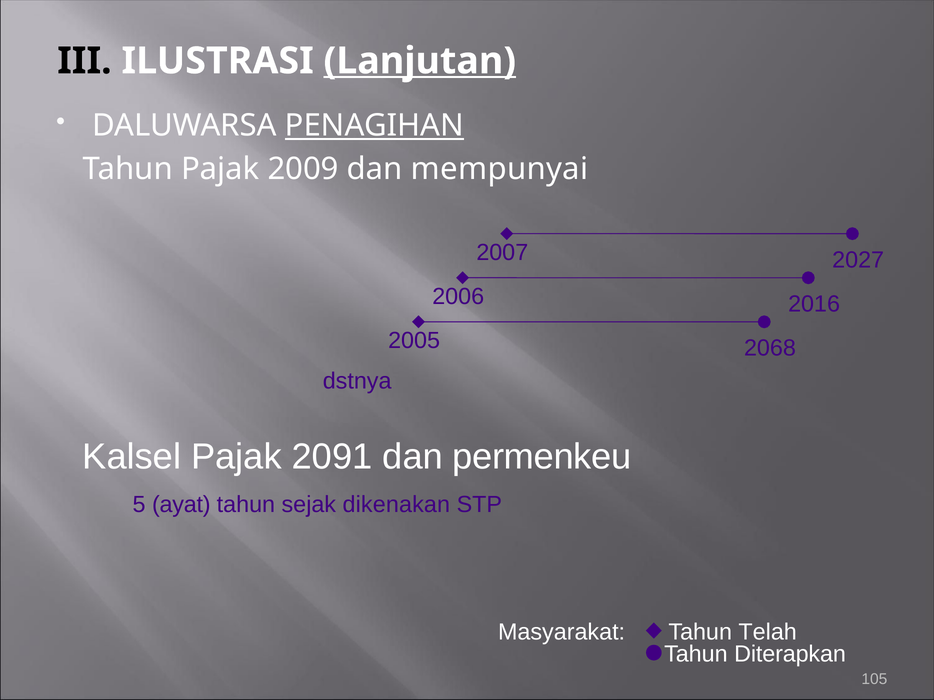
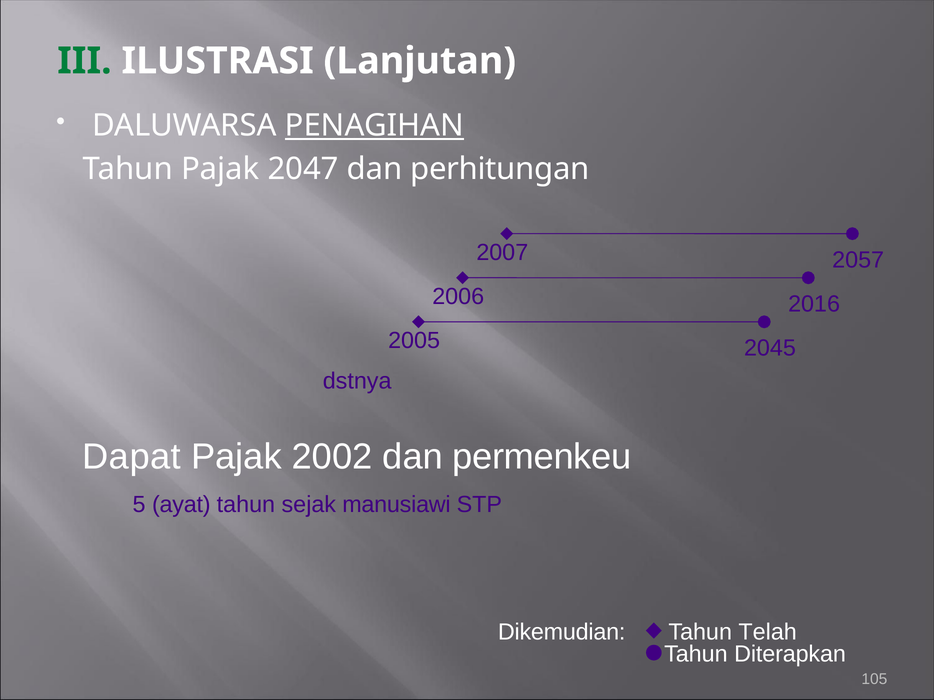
III colour: black -> green
Lanjutan underline: present -> none
2009: 2009 -> 2047
mempunyai: mempunyai -> perhitungan
2027: 2027 -> 2057
2068: 2068 -> 2045
Kalsel: Kalsel -> Dapat
2091: 2091 -> 2002
dikenakan: dikenakan -> manusiawi
Masyarakat: Masyarakat -> Dikemudian
